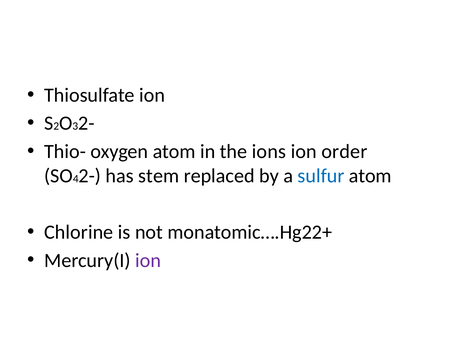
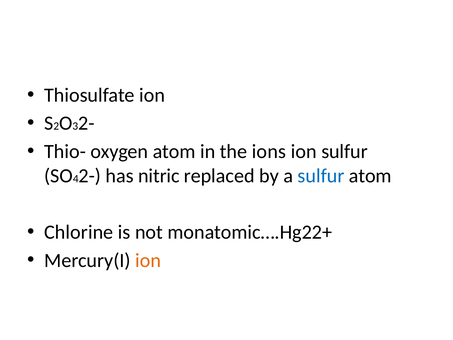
ion order: order -> sulfur
stem: stem -> nitric
ion at (148, 260) colour: purple -> orange
